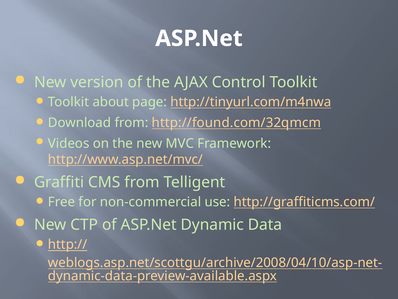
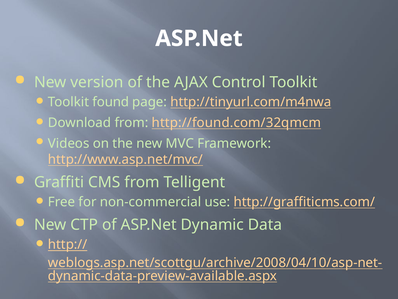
about: about -> found
